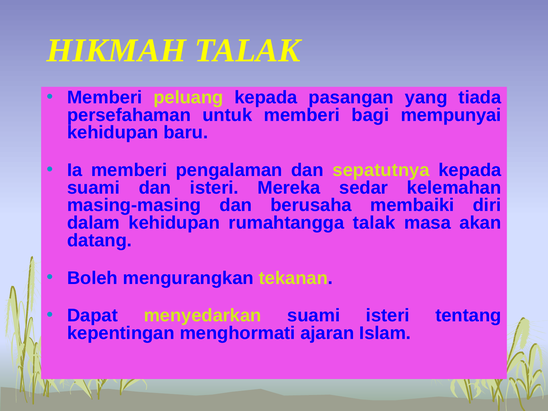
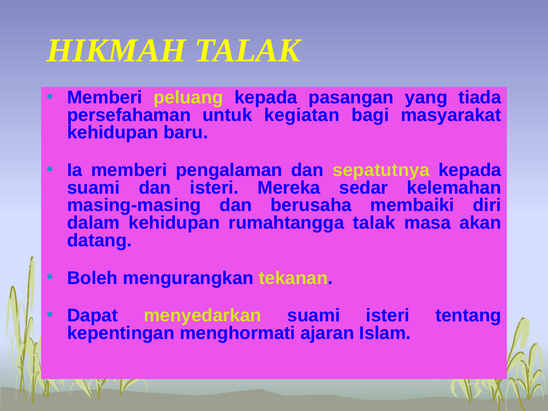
untuk memberi: memberi -> kegiatan
mempunyai: mempunyai -> masyarakat
